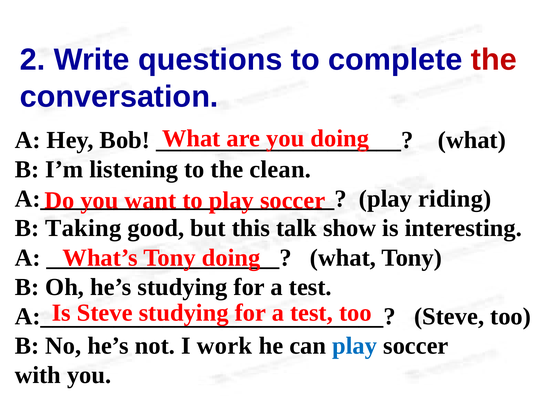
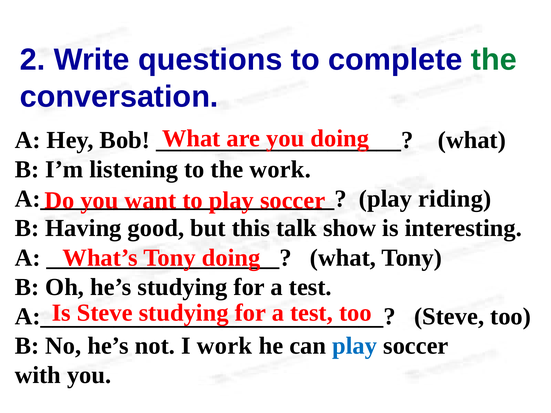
the at (494, 60) colour: red -> green
the clean: clean -> work
Taking: Taking -> Having
